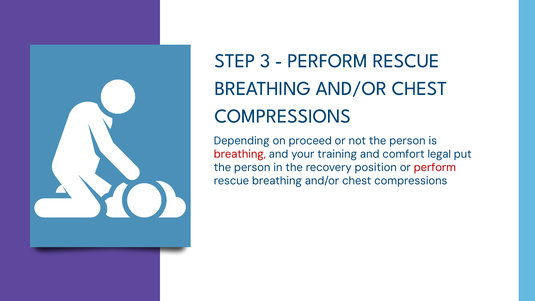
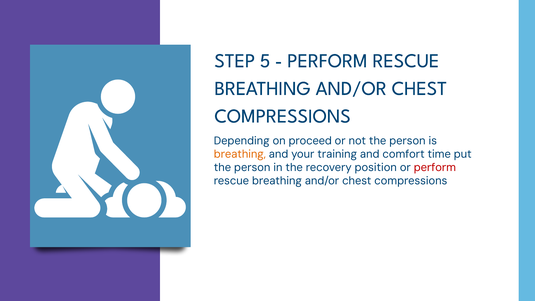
3: 3 -> 5
breathing at (240, 154) colour: red -> orange
legal: legal -> time
